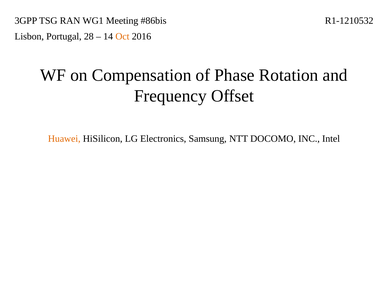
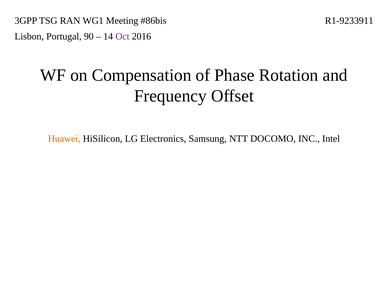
R1-1210532: R1-1210532 -> R1-9233911
28: 28 -> 90
Oct colour: orange -> purple
